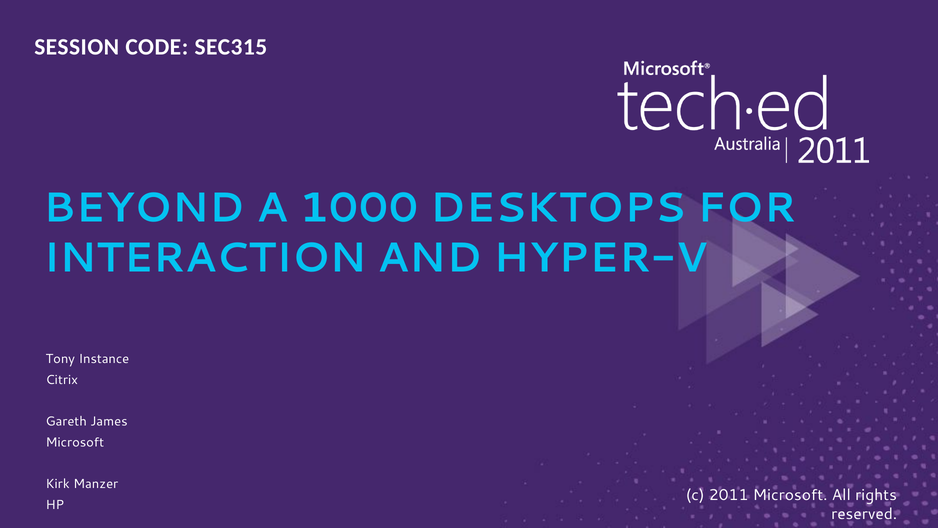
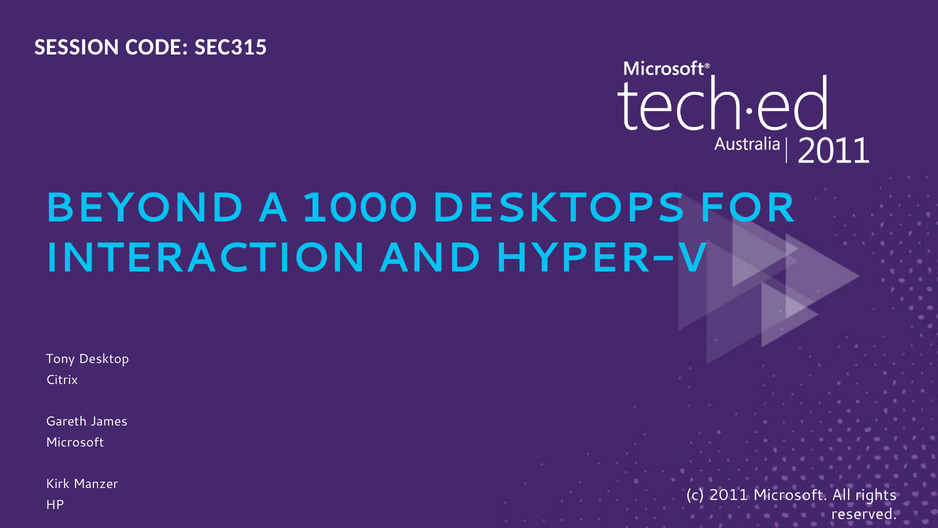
Instance: Instance -> Desktop
